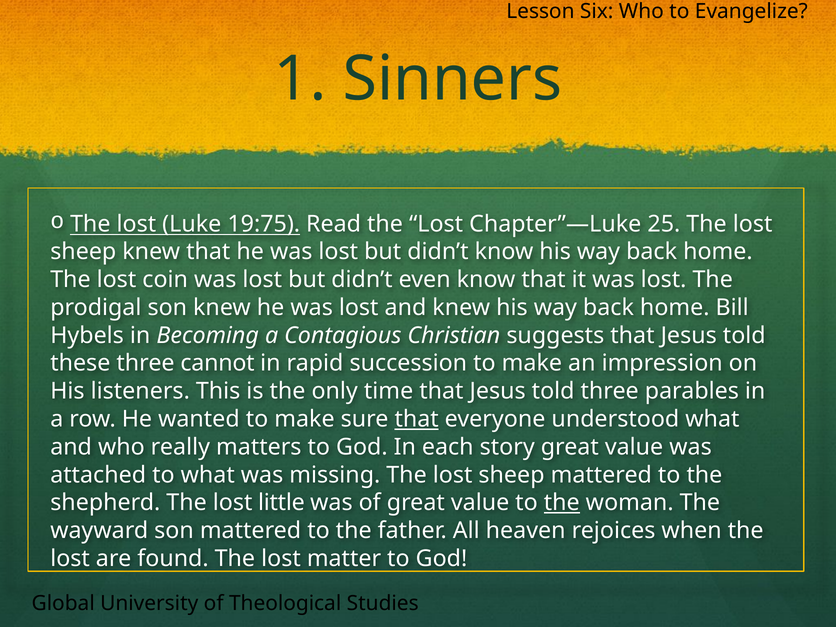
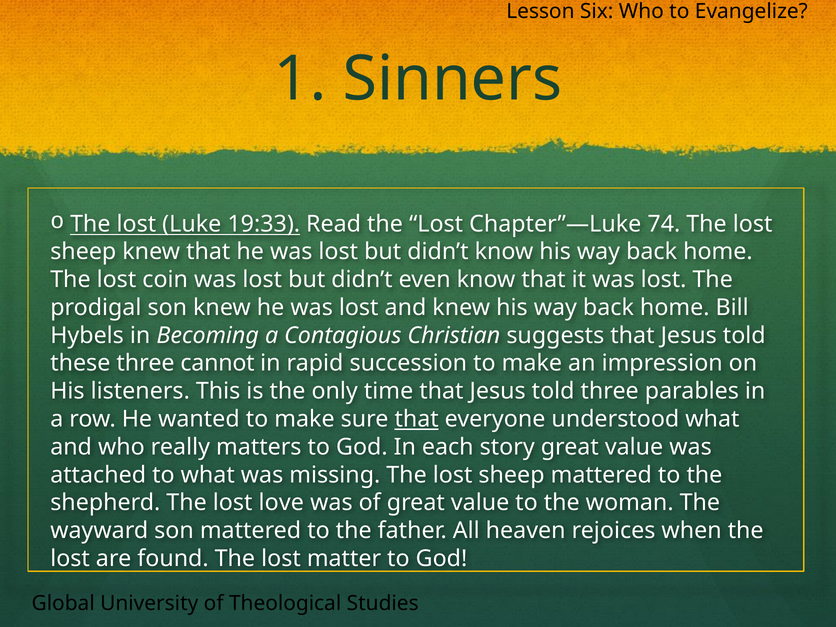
19:75: 19:75 -> 19:33
25: 25 -> 74
little: little -> love
the at (562, 503) underline: present -> none
